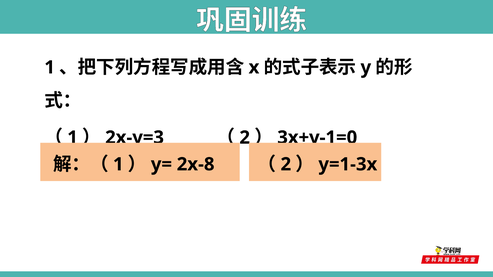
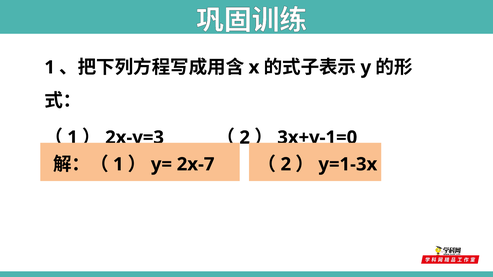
2x-8: 2x-8 -> 2x-7
